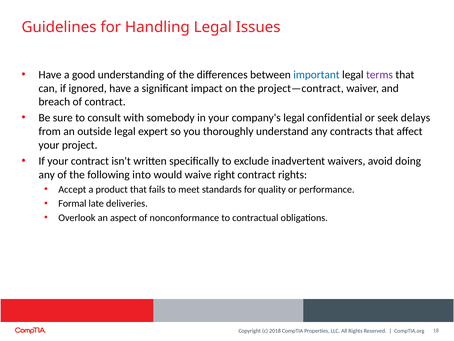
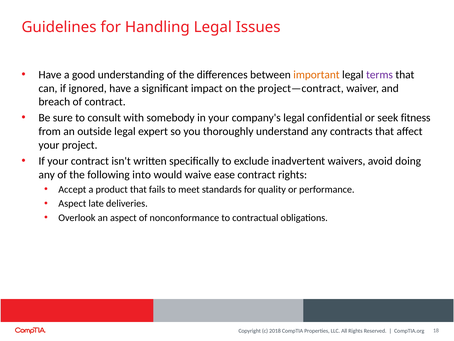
important colour: blue -> orange
delays: delays -> fitness
right: right -> ease
Formal at (72, 203): Formal -> Aspect
